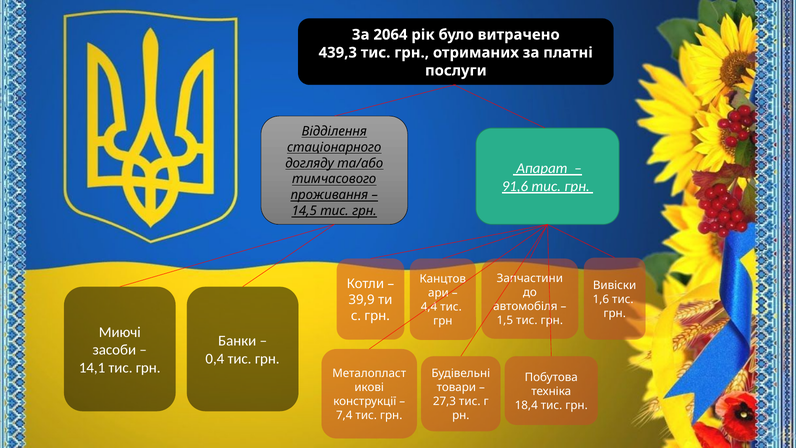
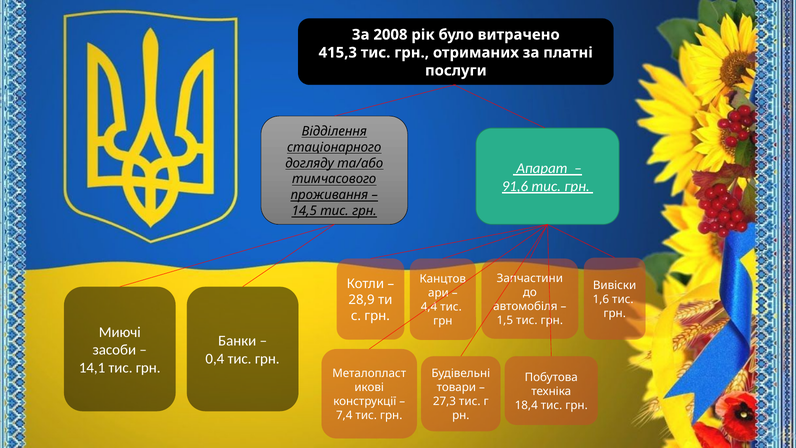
2064: 2064 -> 2008
439,3: 439,3 -> 415,3
39,9: 39,9 -> 28,9
